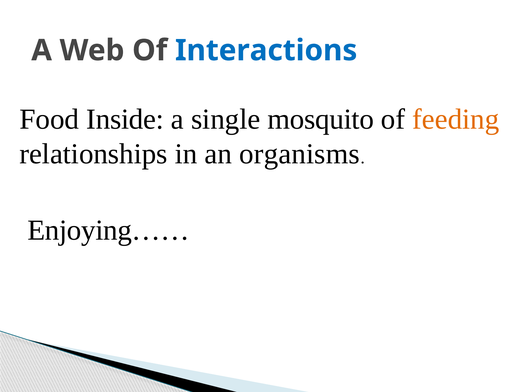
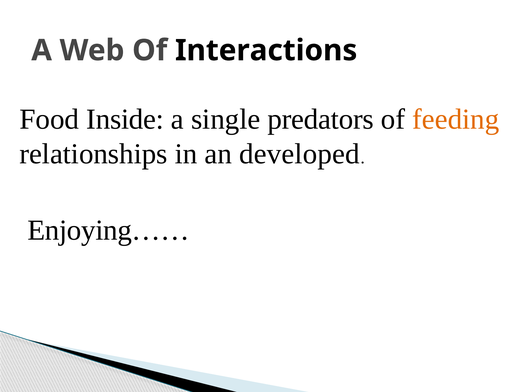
Interactions colour: blue -> black
mosquito: mosquito -> predators
organisms: organisms -> developed
